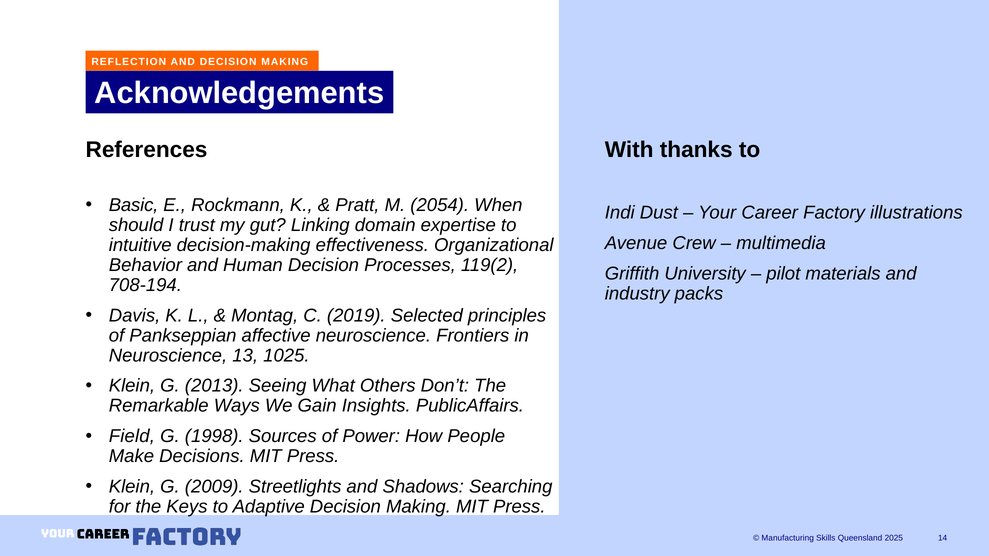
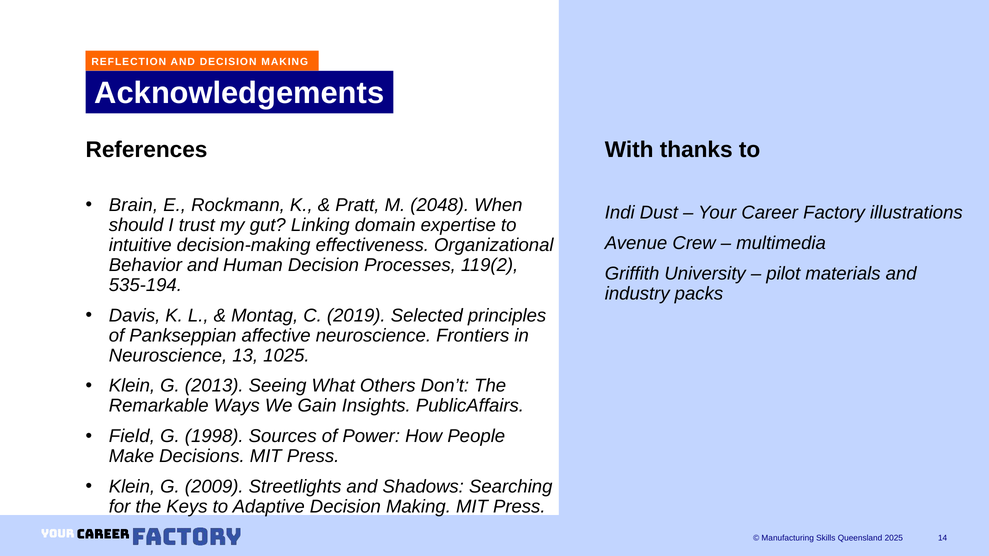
Basic: Basic -> Brain
2054: 2054 -> 2048
708-194: 708-194 -> 535-194
